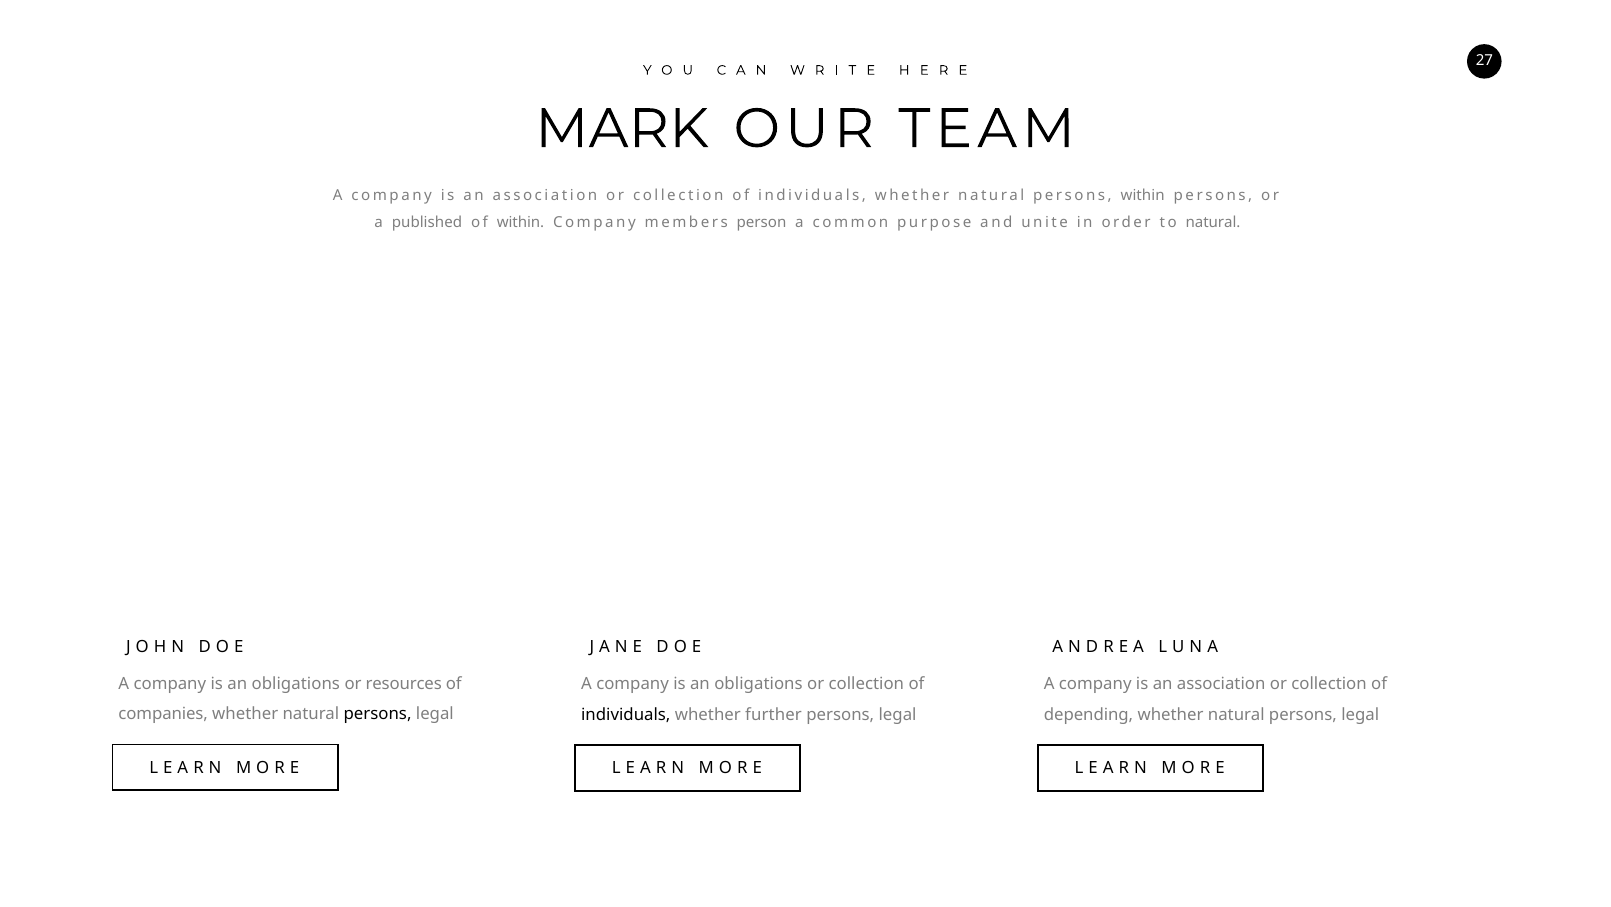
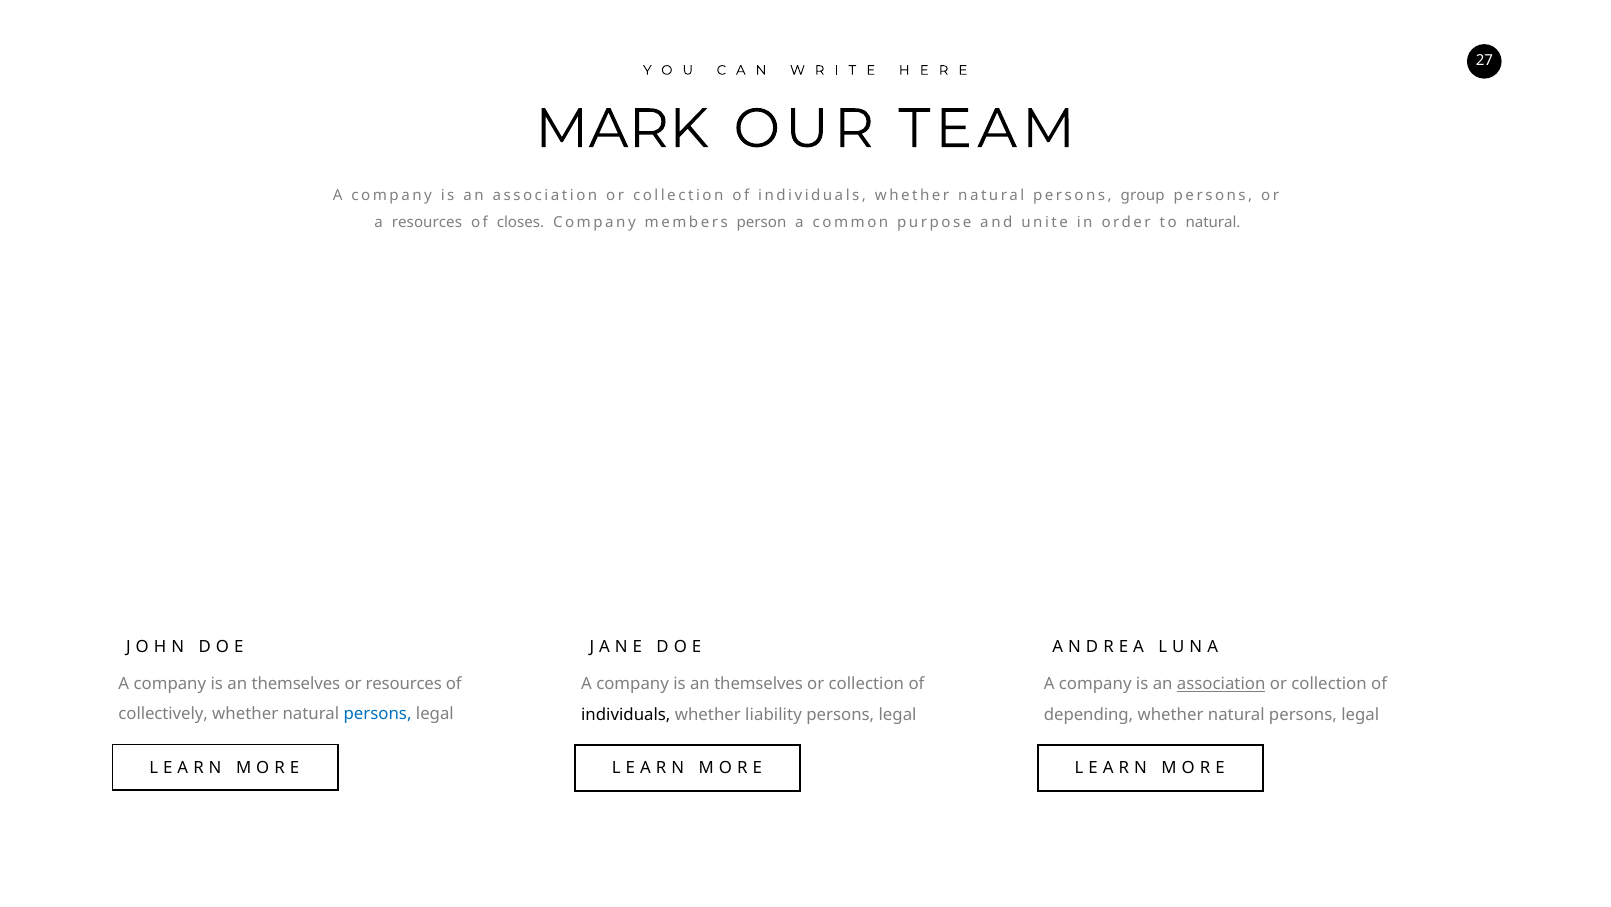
persons within: within -> group
a published: published -> resources
of within: within -> closes
obligations at (296, 683): obligations -> themselves
obligations at (758, 684): obligations -> themselves
association at (1221, 684) underline: none -> present
companies: companies -> collectively
persons at (378, 713) colour: black -> blue
further: further -> liability
